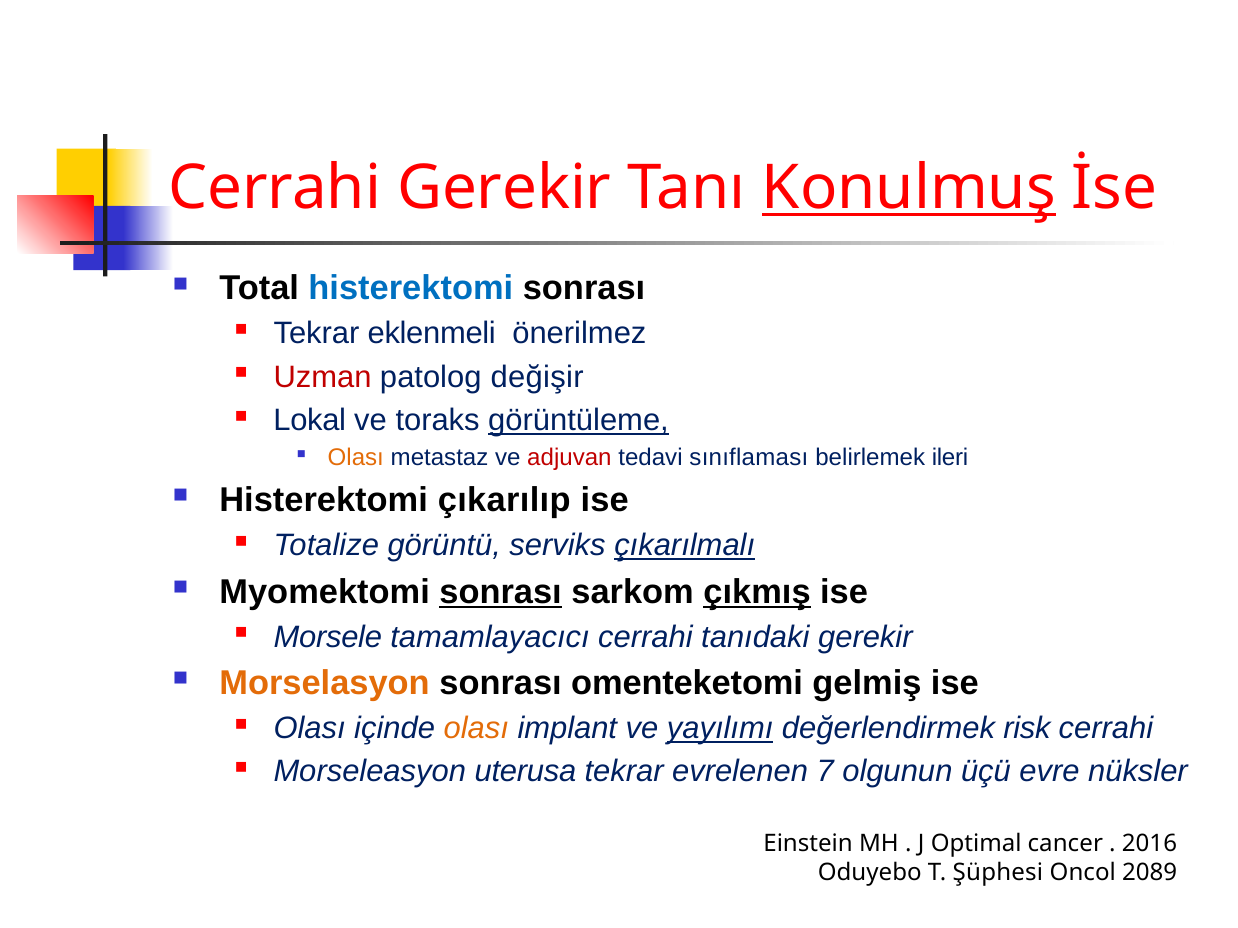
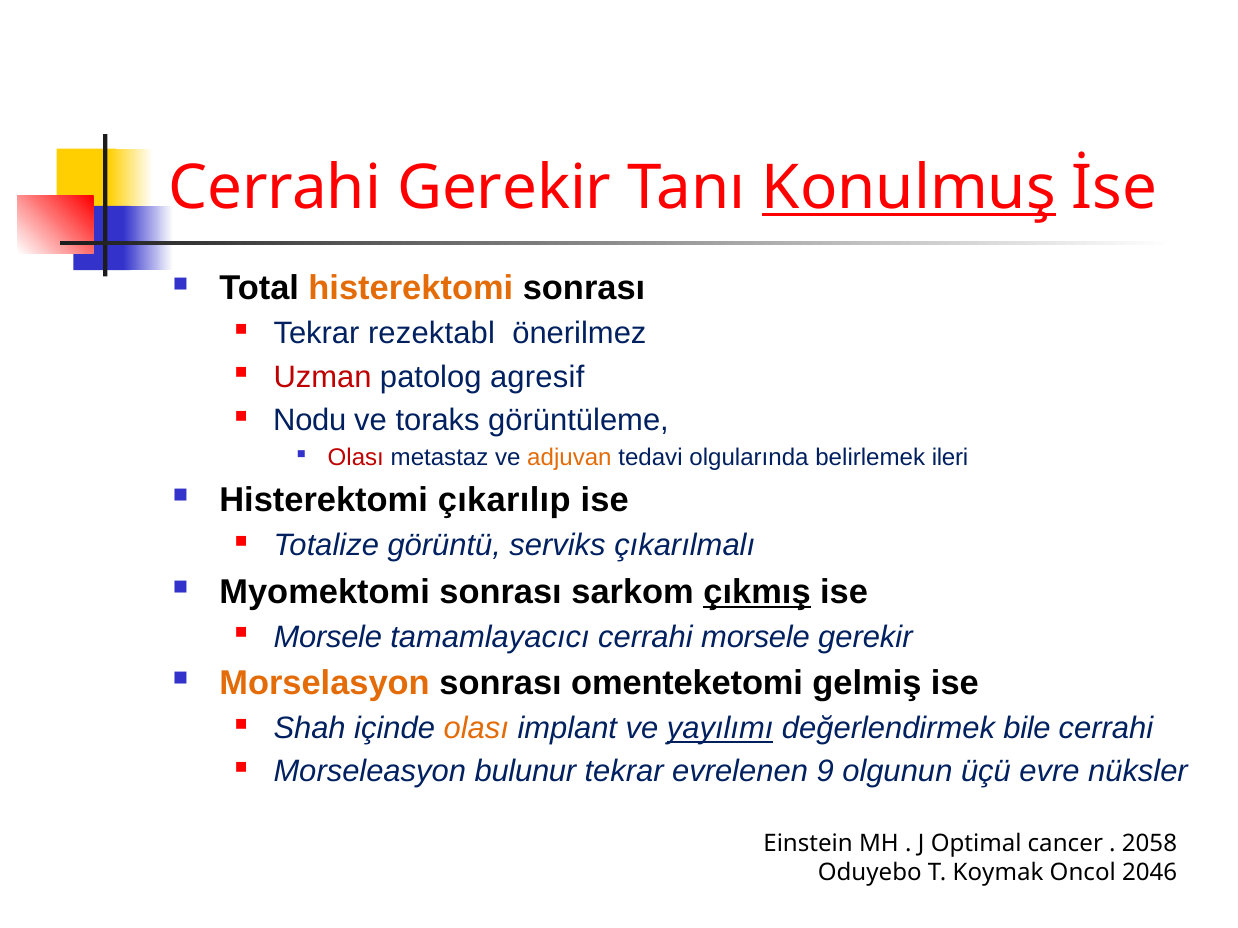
histerektomi at (411, 289) colour: blue -> orange
eklenmeli: eklenmeli -> rezektabl
değişir: değişir -> agresif
Lokal: Lokal -> Nodu
görüntüleme underline: present -> none
Olası at (356, 458) colour: orange -> red
adjuvan colour: red -> orange
sınıflaması: sınıflaması -> olgularında
çıkarılmalı underline: present -> none
sonrası at (501, 592) underline: present -> none
cerrahi tanıdaki: tanıdaki -> morsele
Olası at (310, 729): Olası -> Shah
risk: risk -> bile
uterusa: uterusa -> bulunur
7: 7 -> 9
2016: 2016 -> 2058
Şüphesi: Şüphesi -> Koymak
2089: 2089 -> 2046
